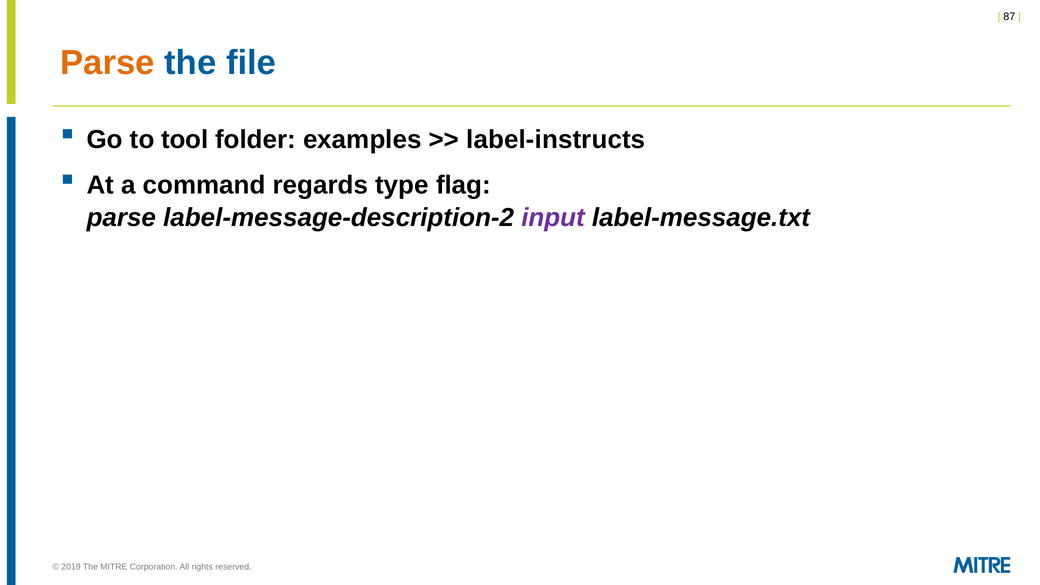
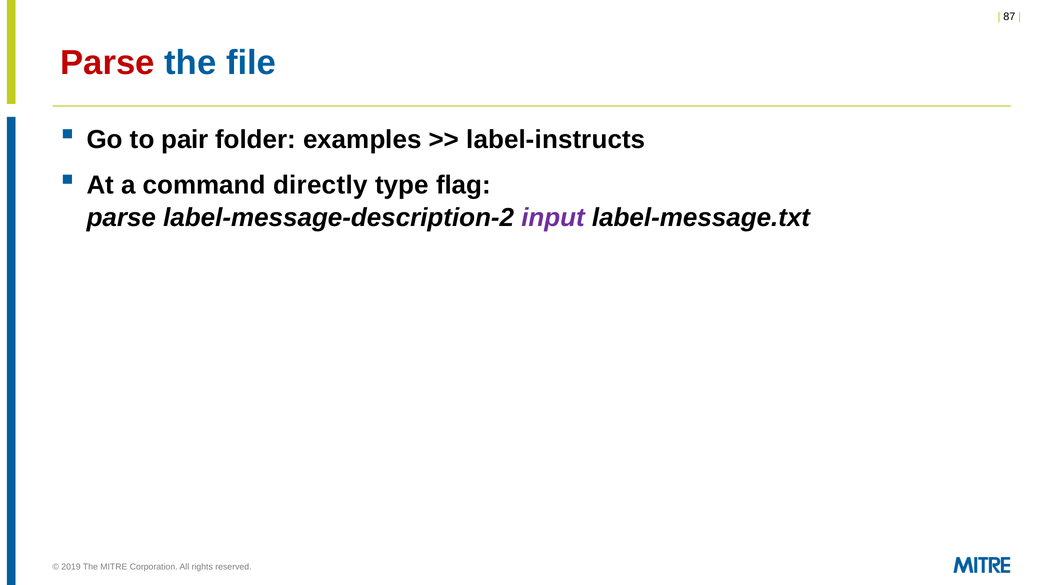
Parse at (108, 63) colour: orange -> red
tool: tool -> pair
regards: regards -> directly
